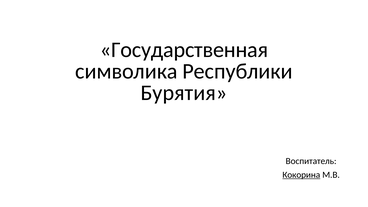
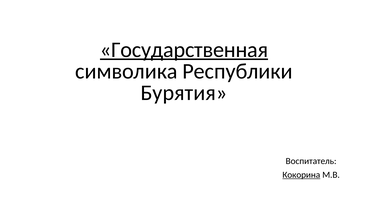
Государственная underline: none -> present
